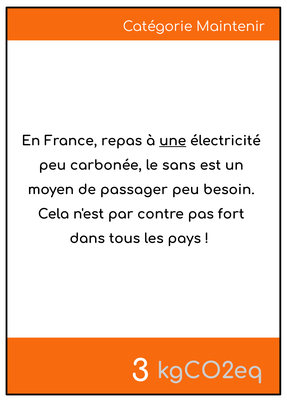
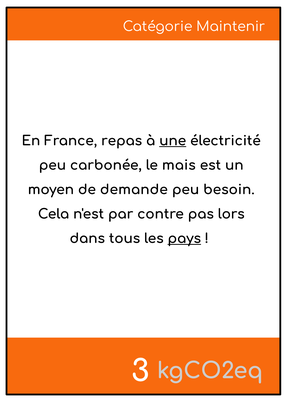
sans: sans -> mais
passager: passager -> demande
fort: fort -> lors
pays underline: none -> present
